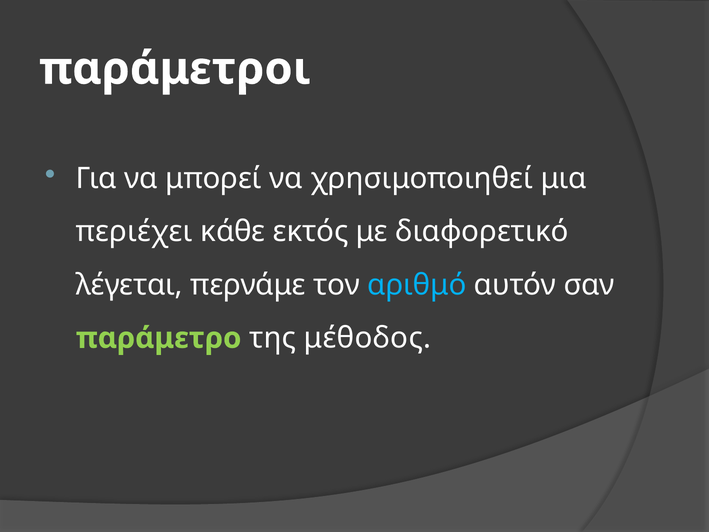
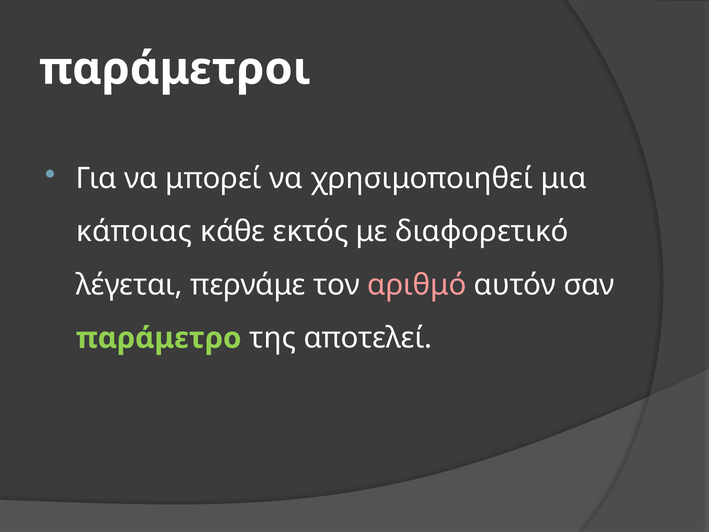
περιέχει: περιέχει -> κάποιας
αριθμό colour: light blue -> pink
μέθοδος: μέθοδος -> αποτελεί
